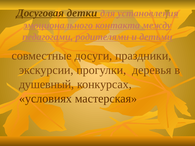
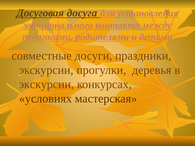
детки: детки -> досуга
душевный at (47, 84): душевный -> экскурсии
